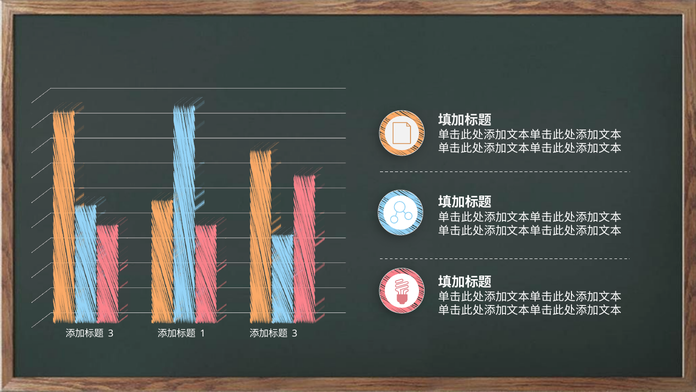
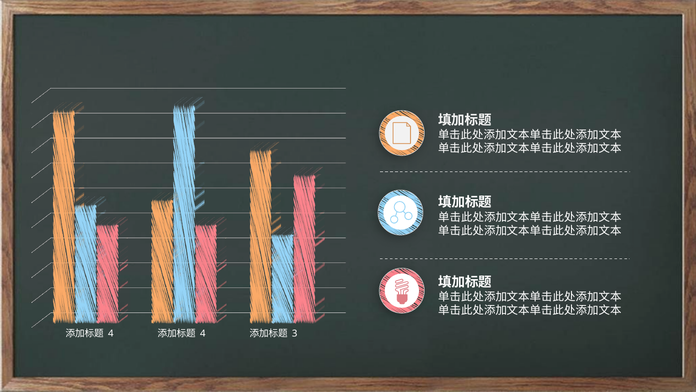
3 at (111, 333): 3 -> 4
1 at (203, 333): 1 -> 4
